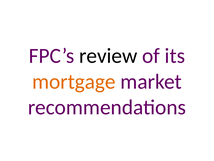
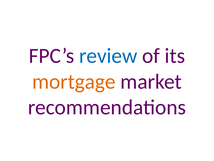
review colour: black -> blue
